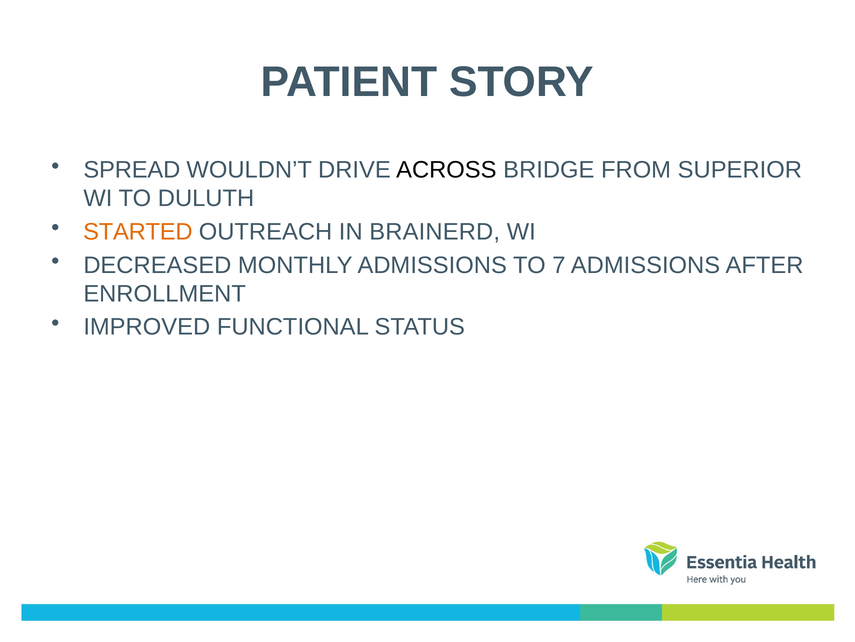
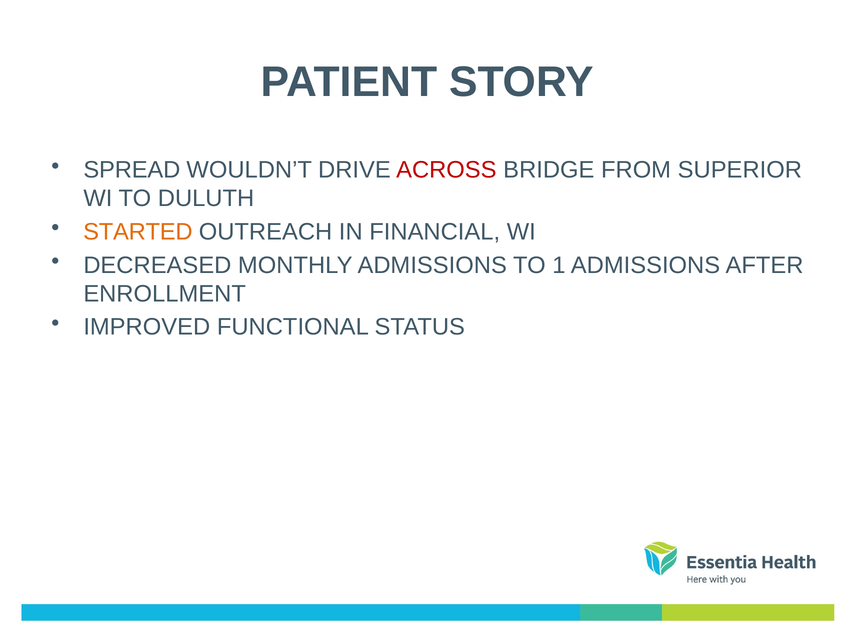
ACROSS colour: black -> red
BRAINERD: BRAINERD -> FINANCIAL
7: 7 -> 1
